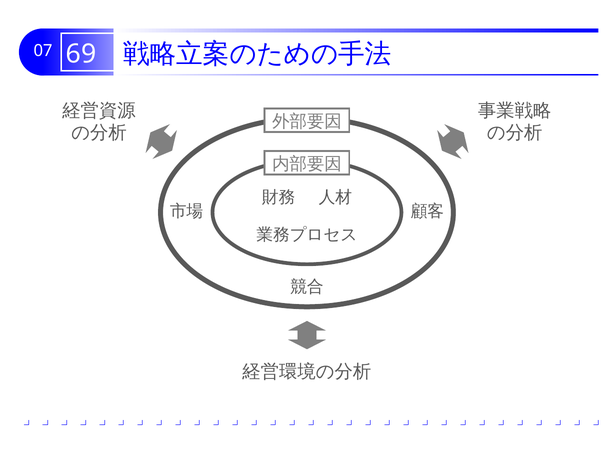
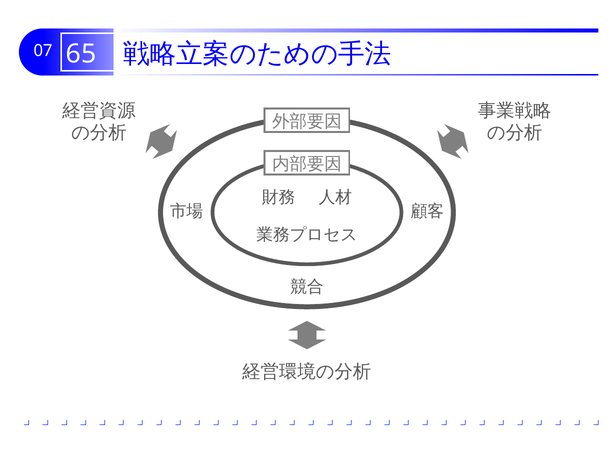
69: 69 -> 65
